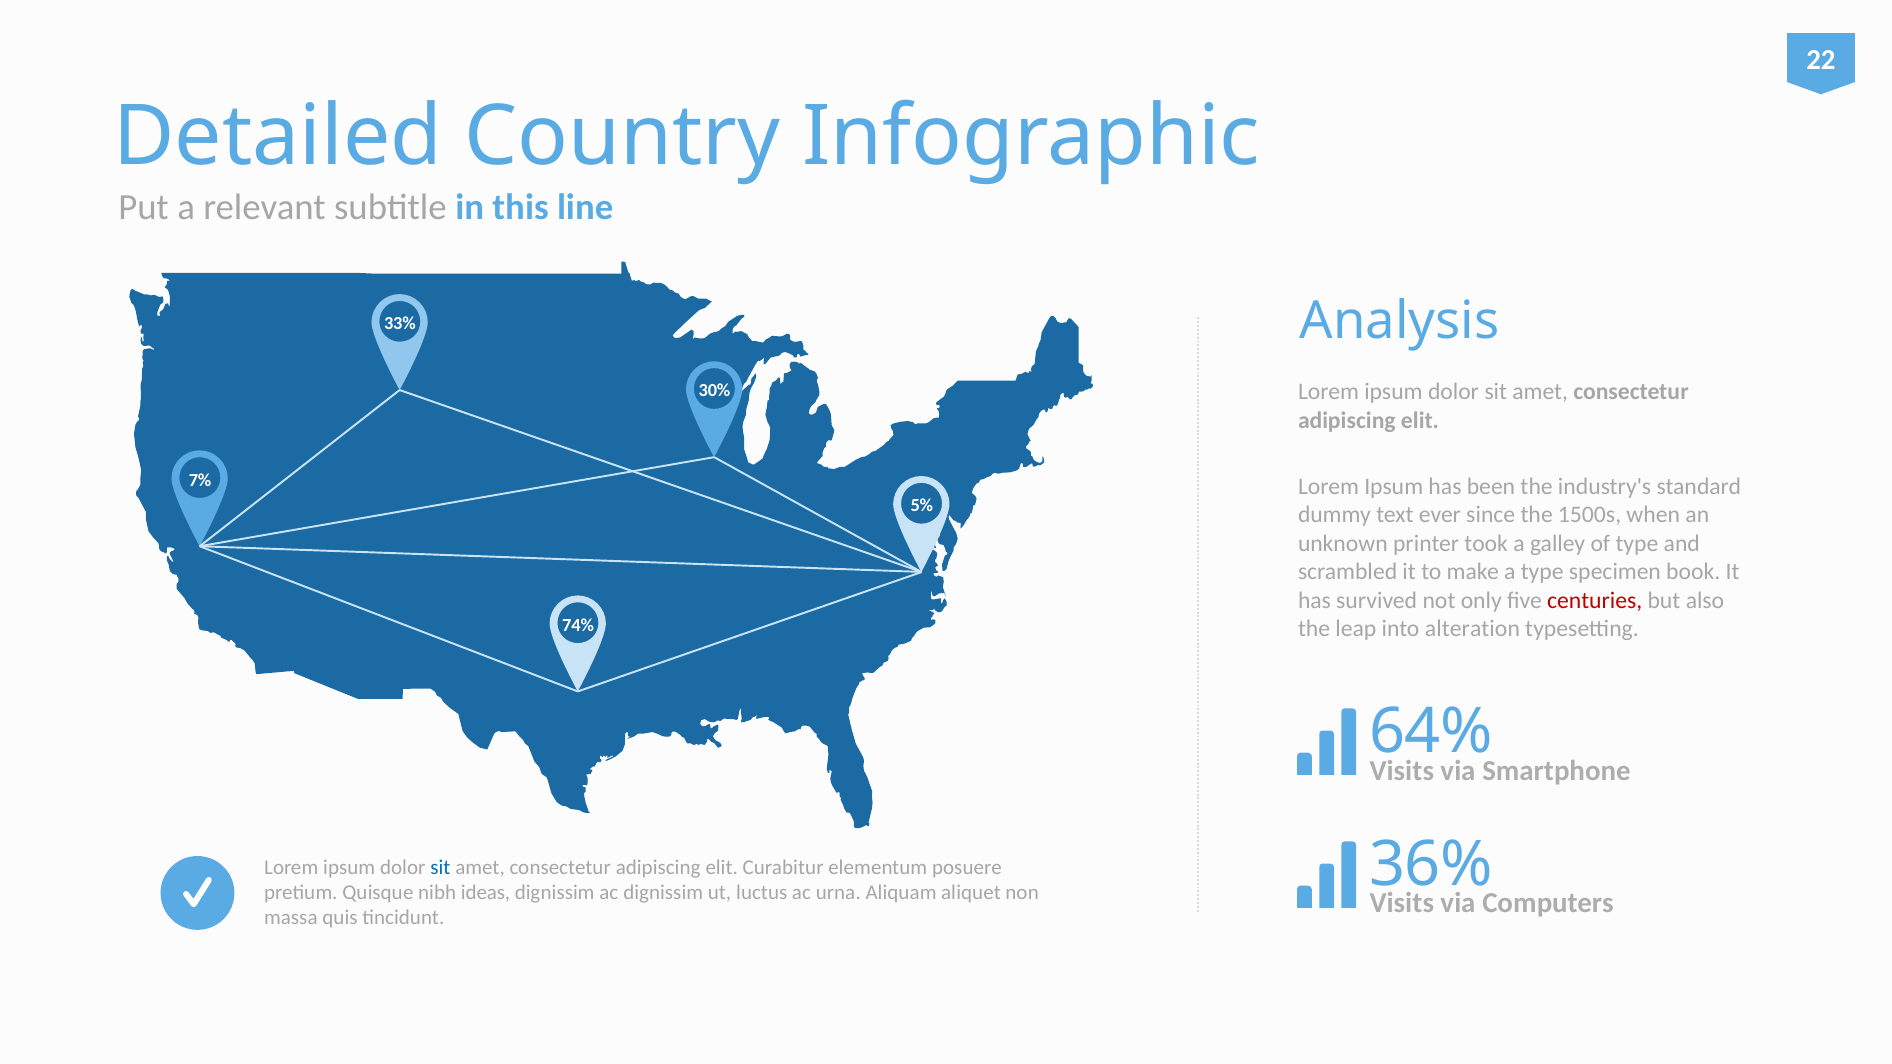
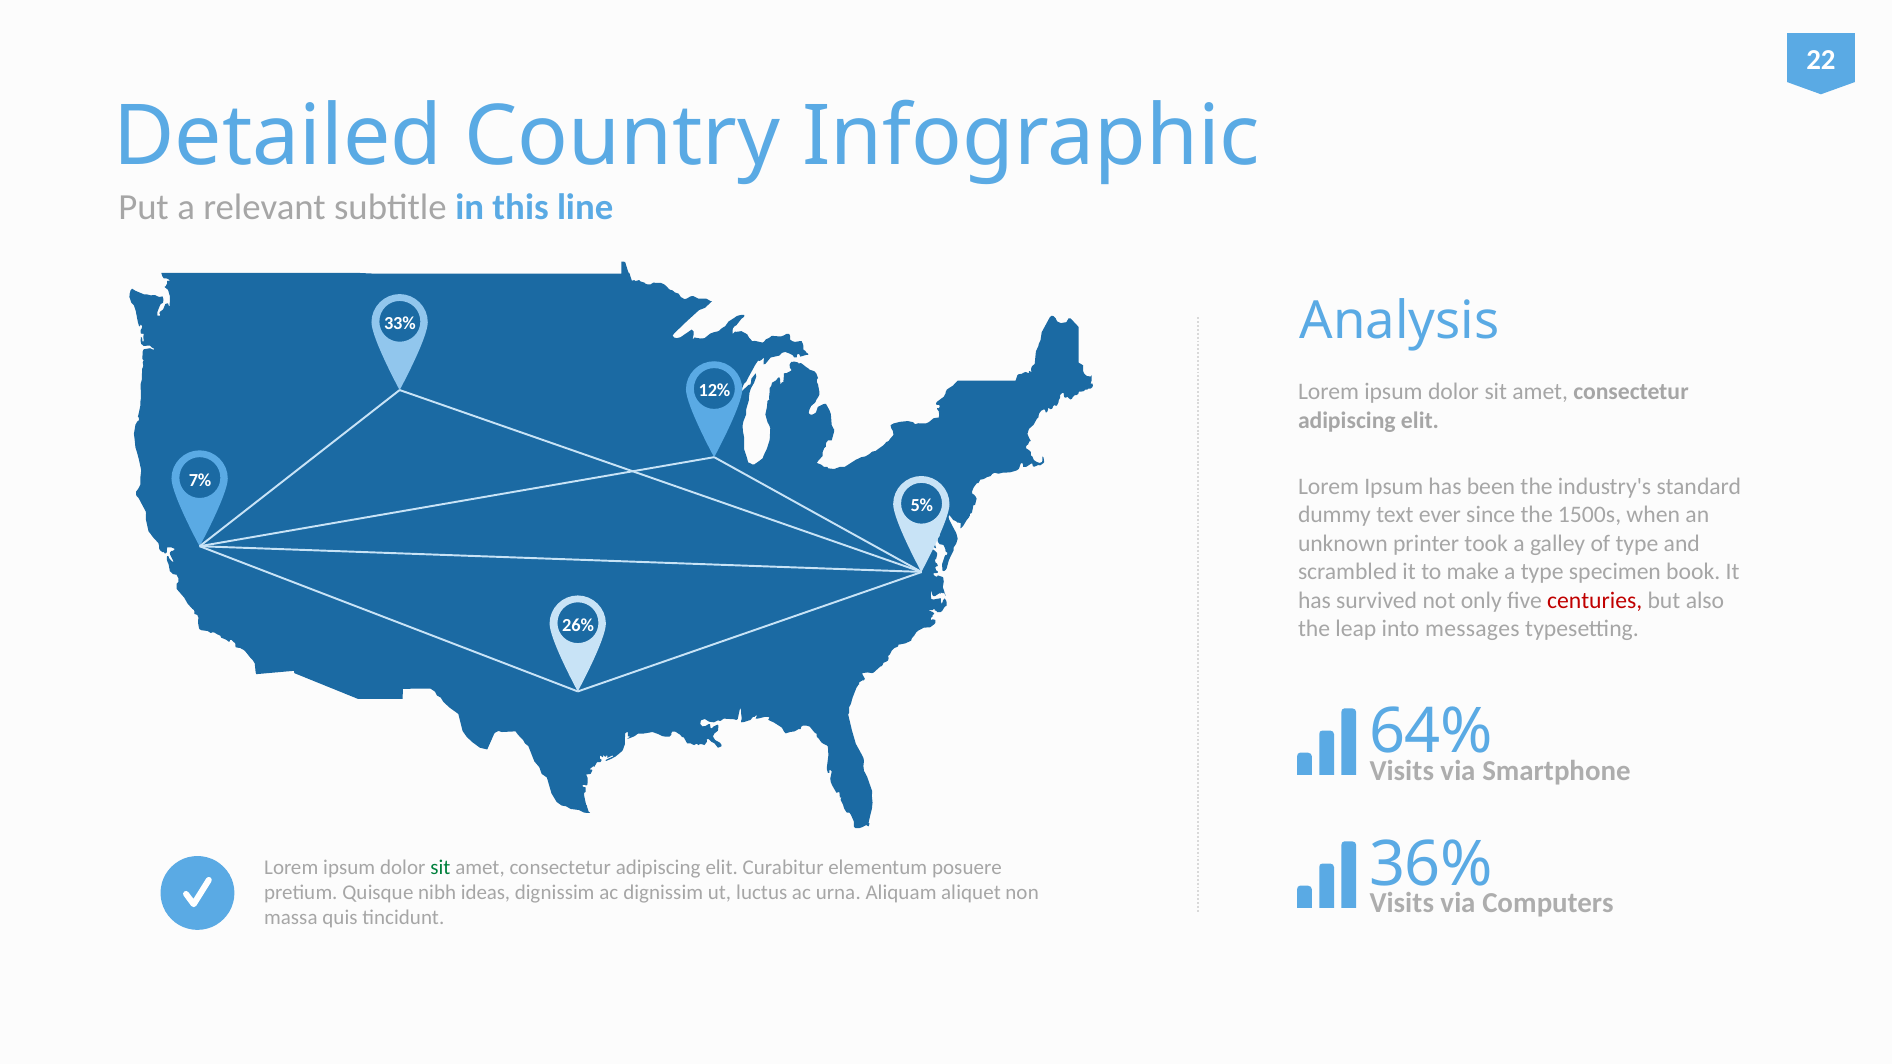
30%: 30% -> 12%
74%: 74% -> 26%
alteration: alteration -> messages
sit at (440, 868) colour: blue -> green
